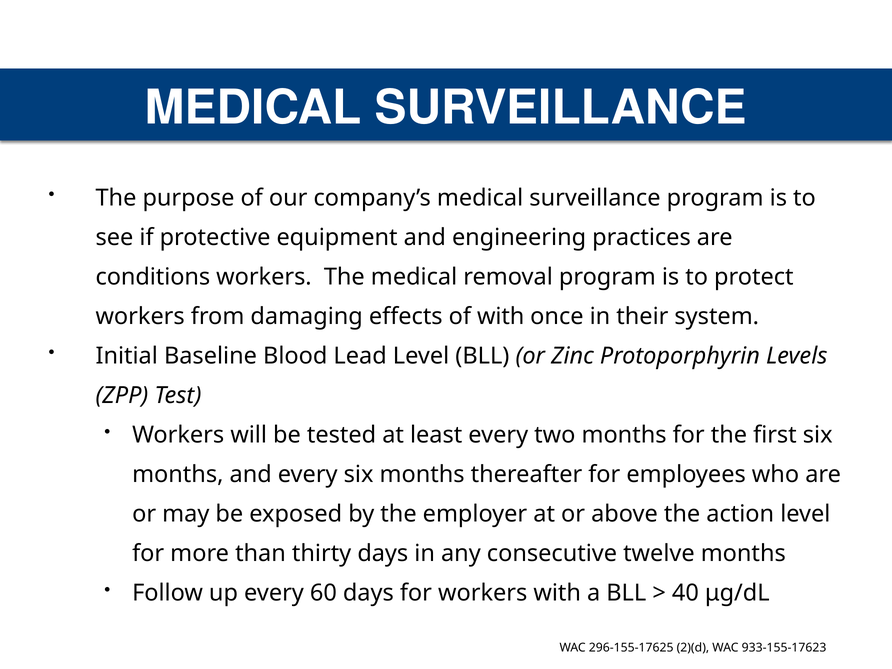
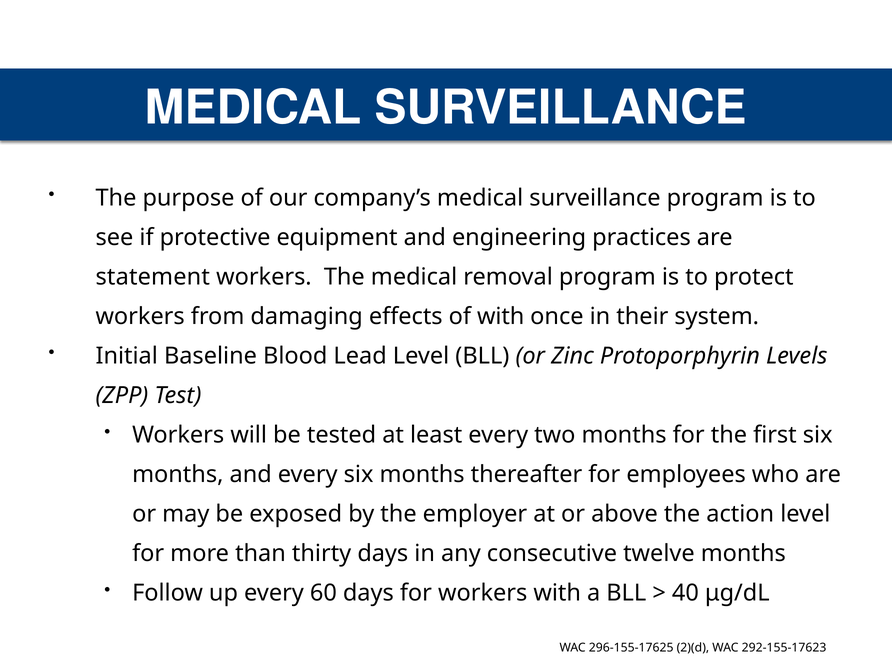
conditions: conditions -> statement
933-155-17623: 933-155-17623 -> 292-155-17623
